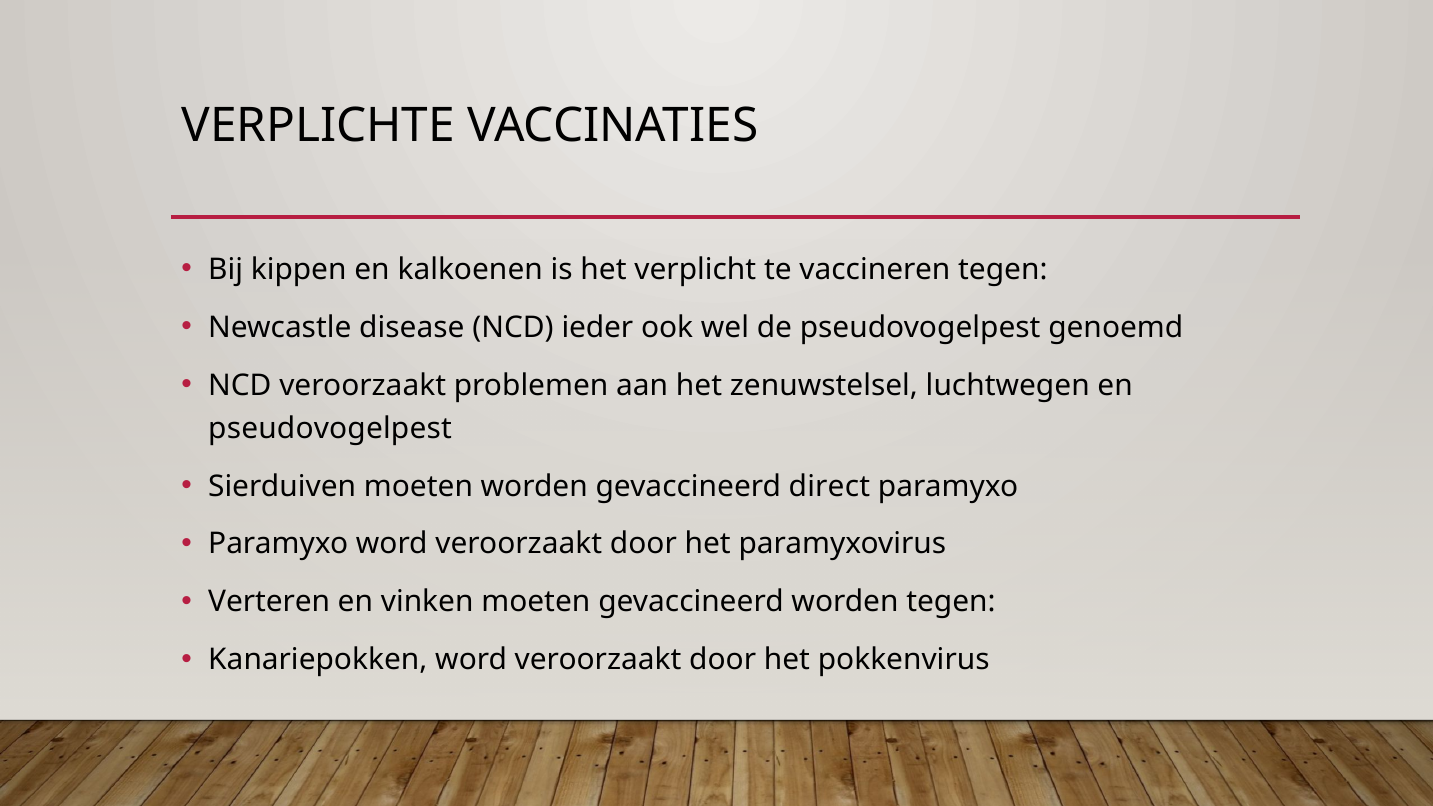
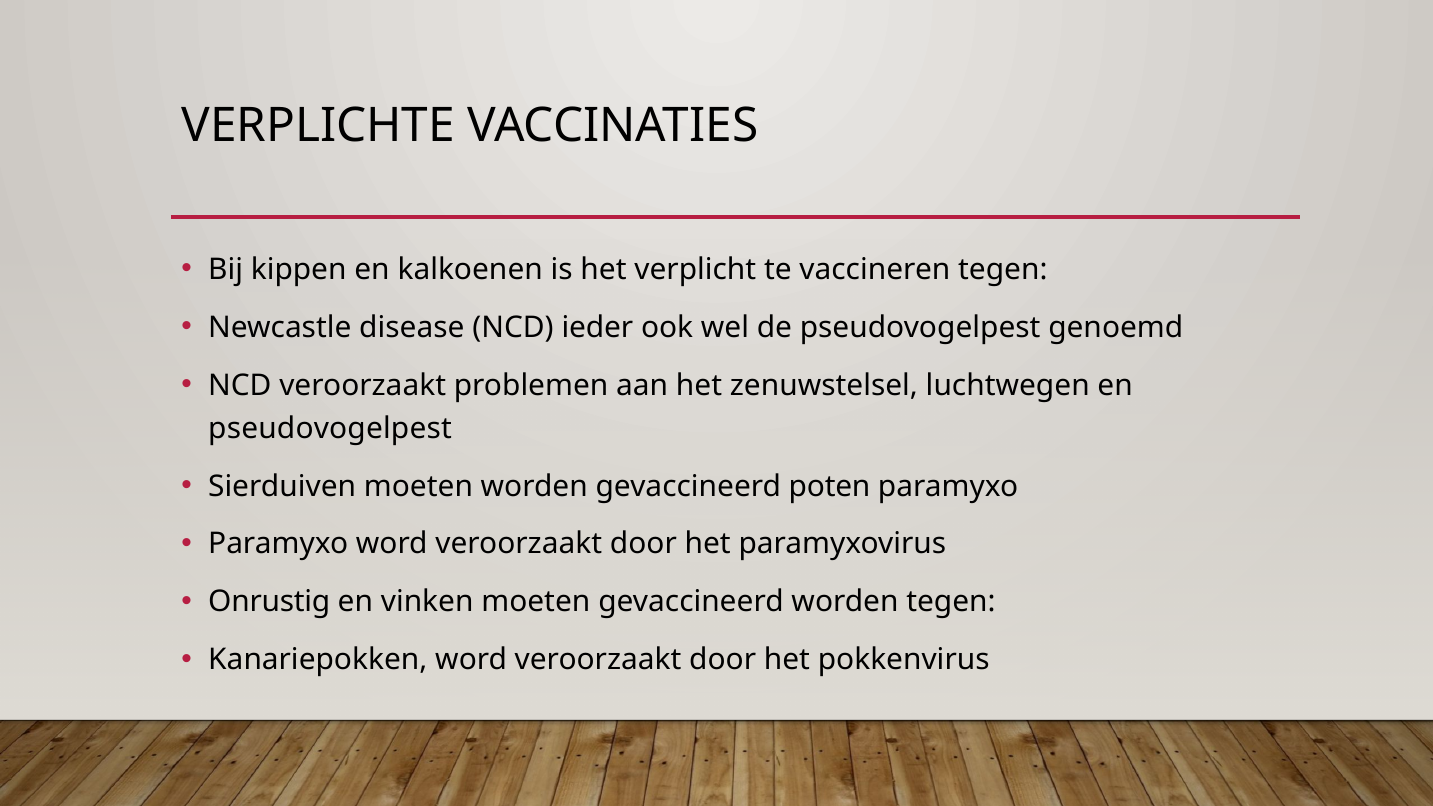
direct: direct -> poten
Verteren: Verteren -> Onrustig
